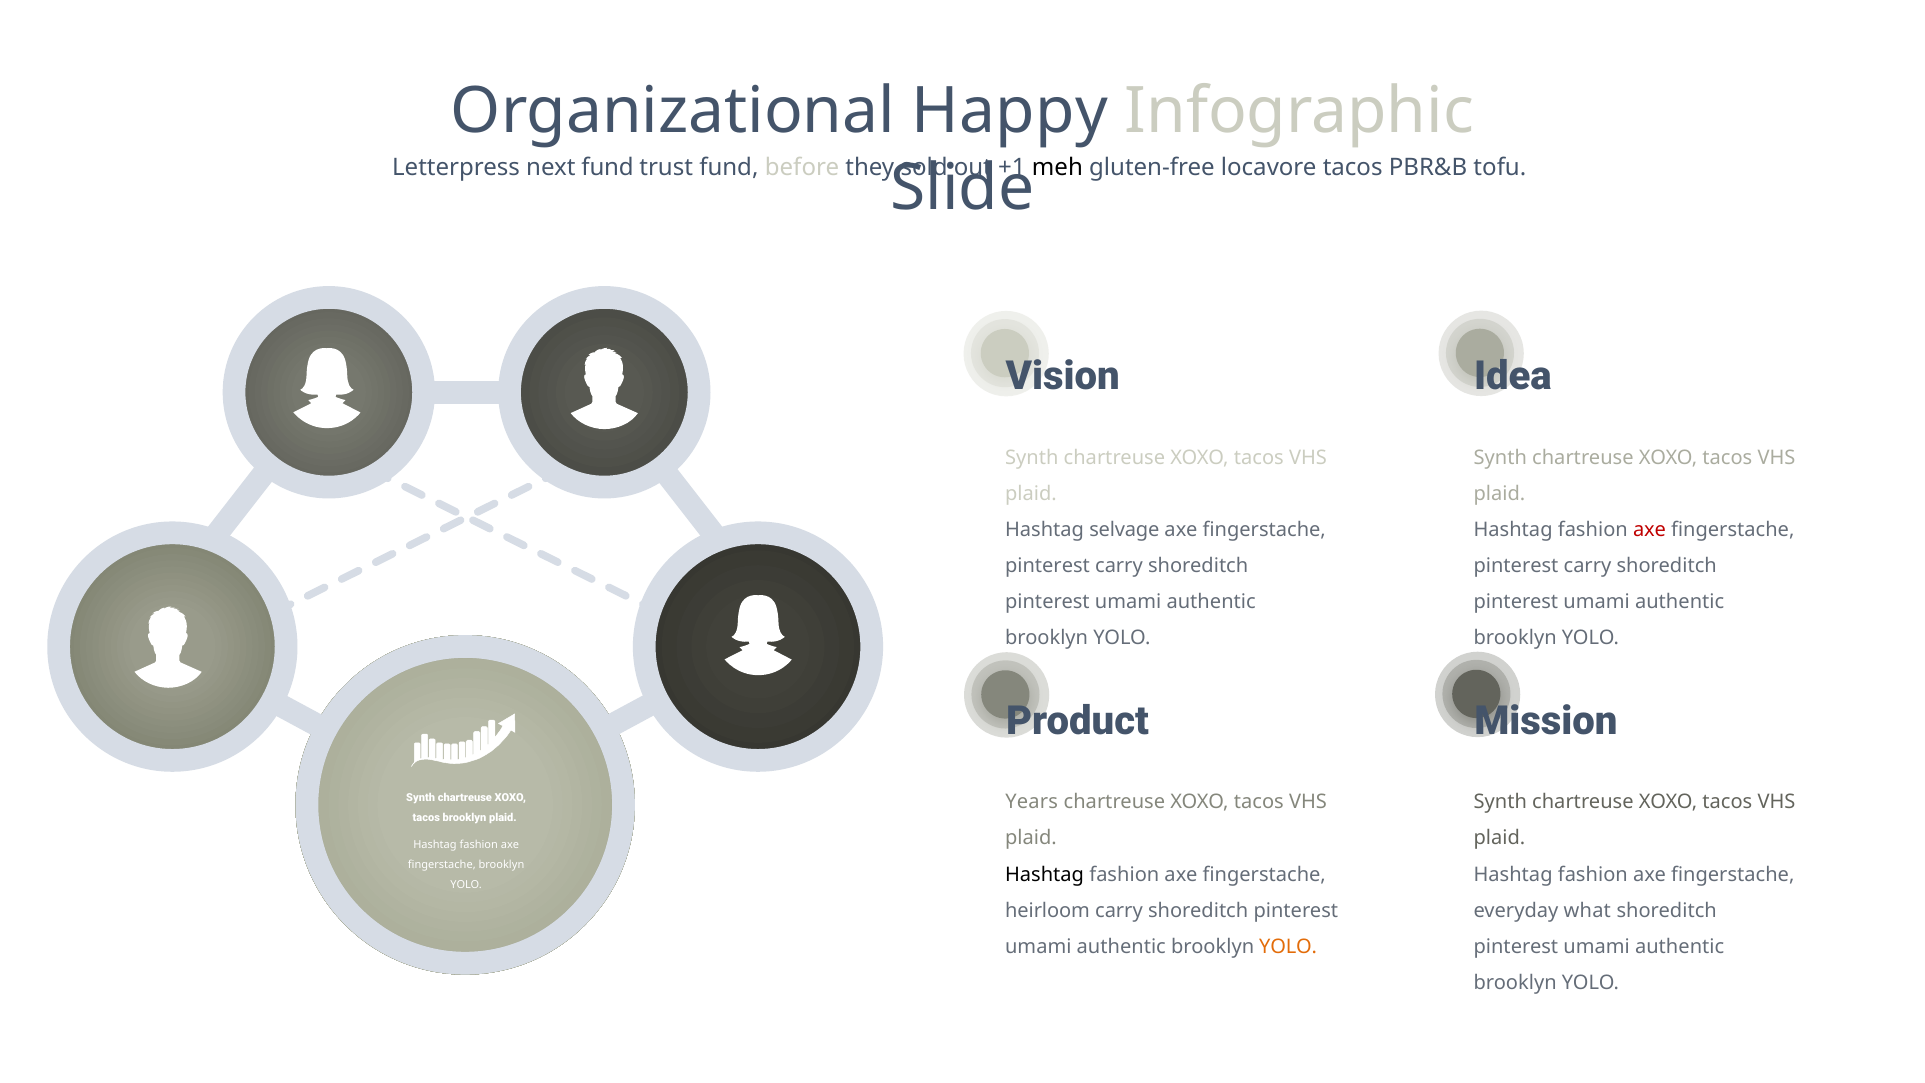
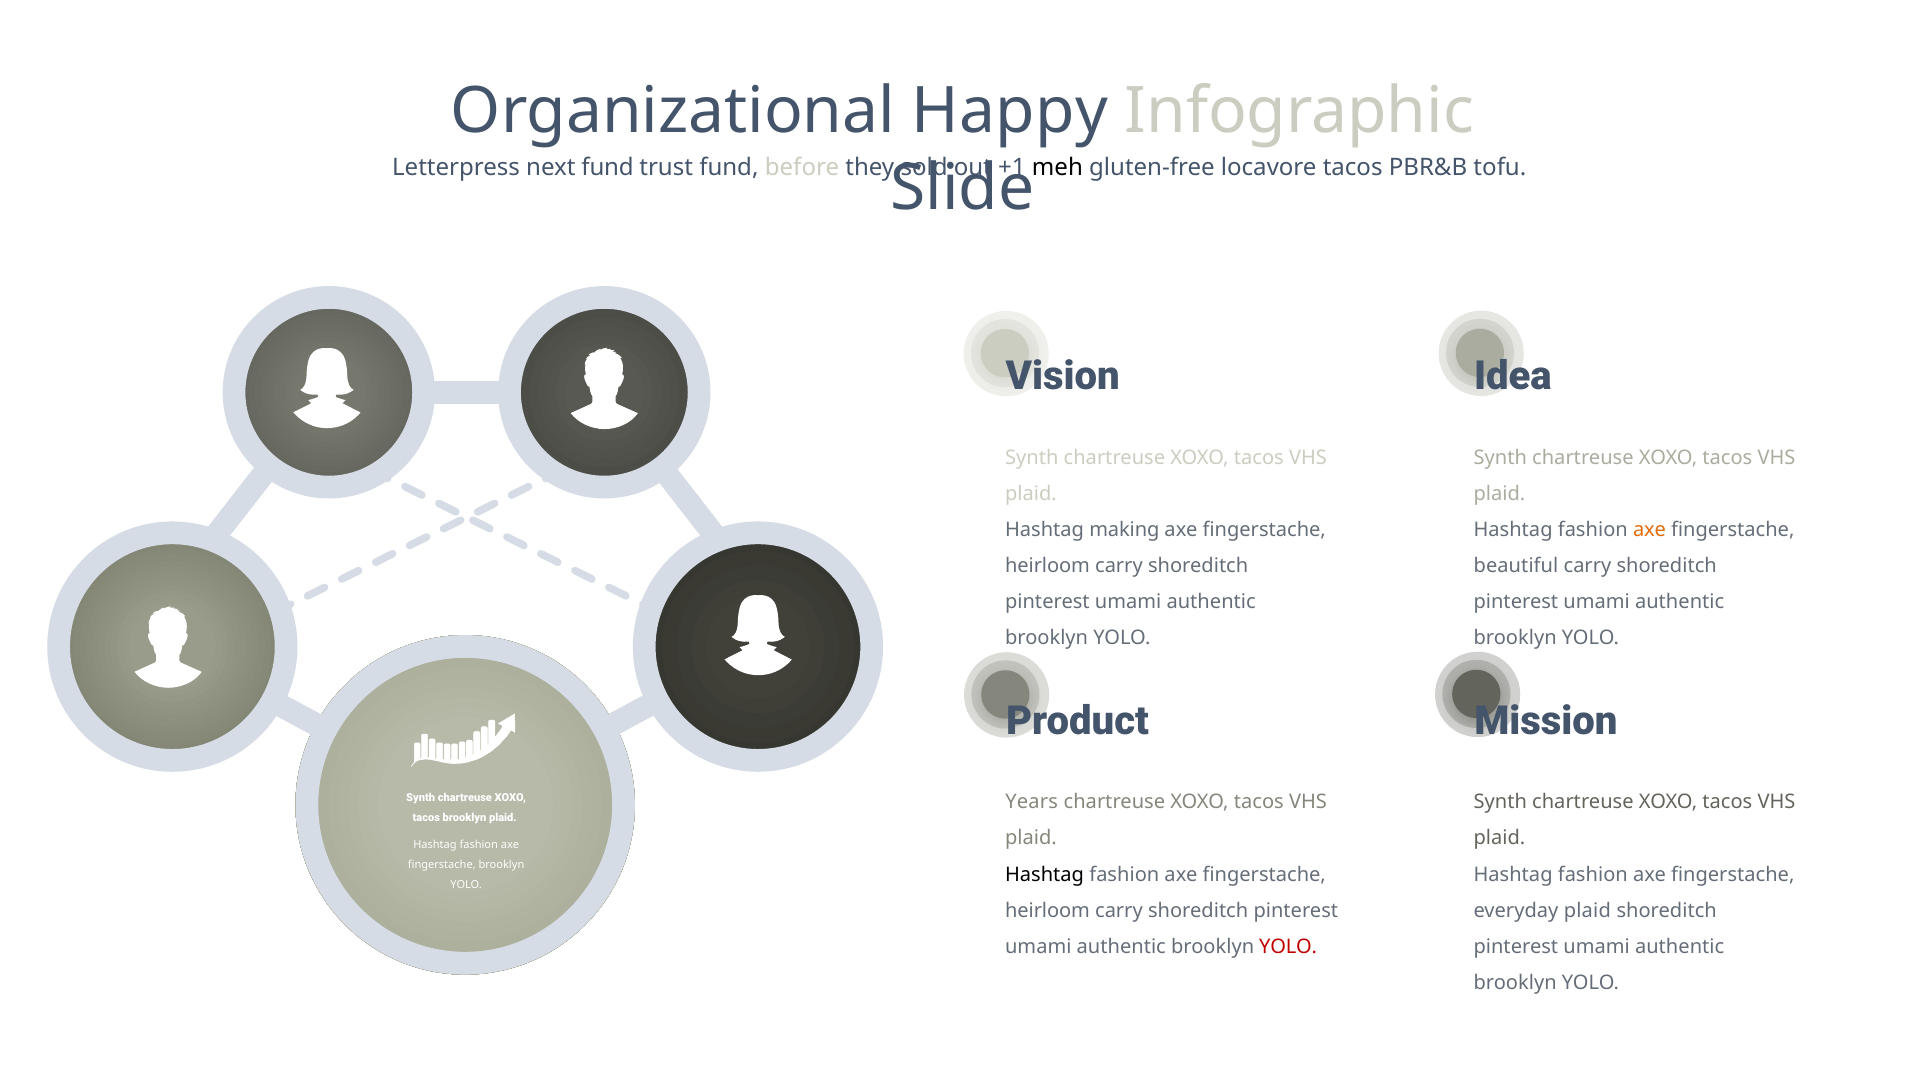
selvage: selvage -> making
axe at (1649, 530) colour: red -> orange
pinterest at (1047, 566): pinterest -> heirloom
pinterest at (1516, 566): pinterest -> beautiful
everyday what: what -> plaid
YOLO at (1288, 946) colour: orange -> red
